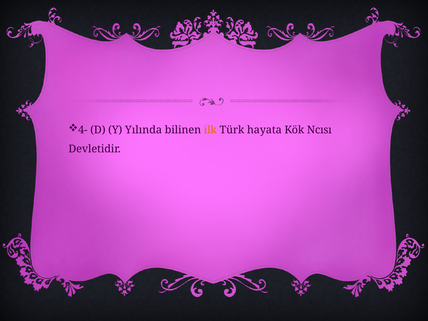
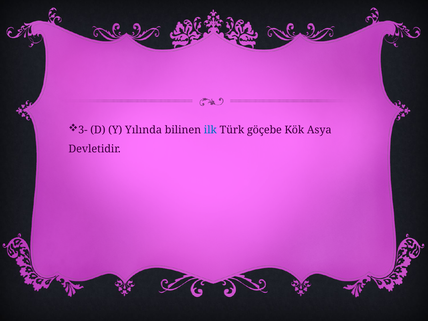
4-: 4- -> 3-
ilk colour: orange -> blue
hayata: hayata -> göçebe
Ncısı: Ncısı -> Asya
